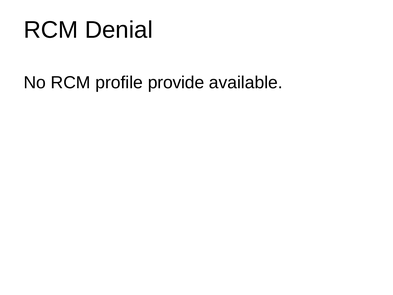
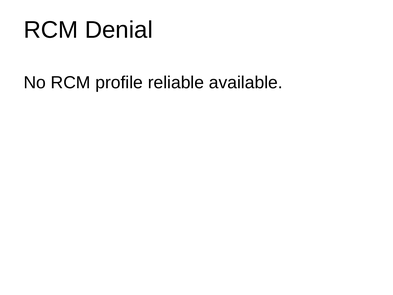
provide: provide -> reliable
